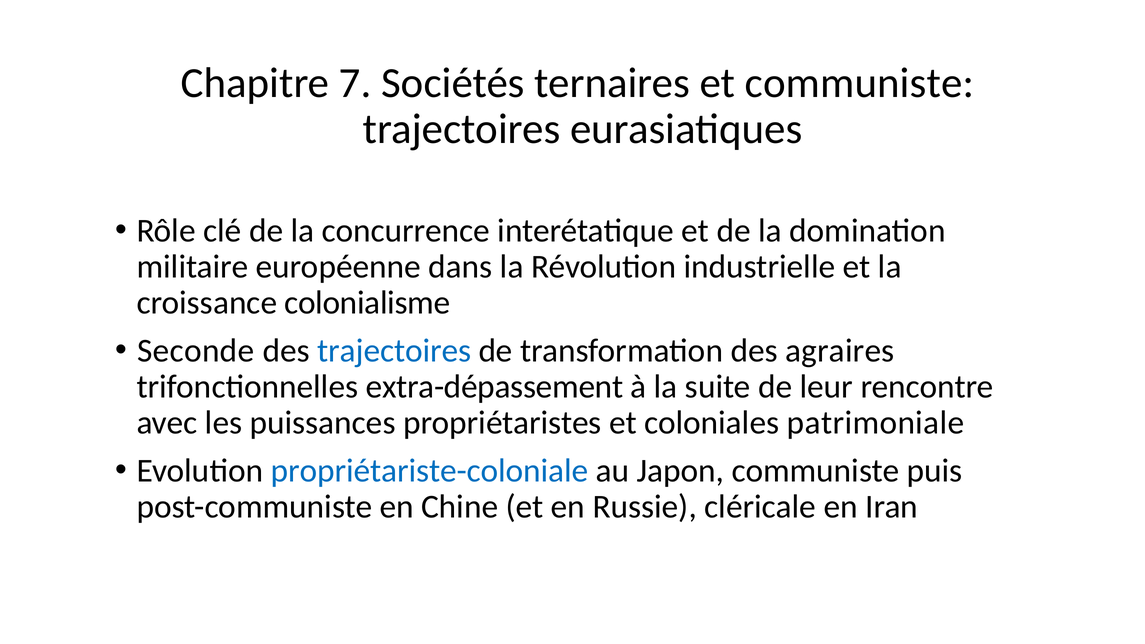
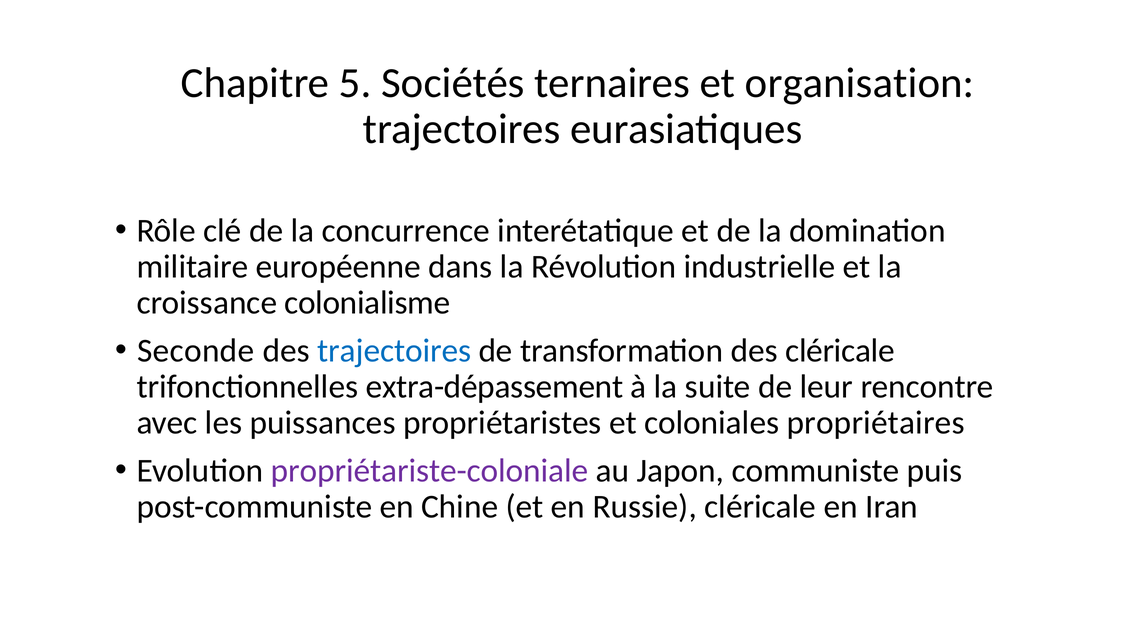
7: 7 -> 5
et communiste: communiste -> organisation
des agraires: agraires -> cléricale
patrimoniale: patrimoniale -> propriétaires
propriétariste-coloniale colour: blue -> purple
